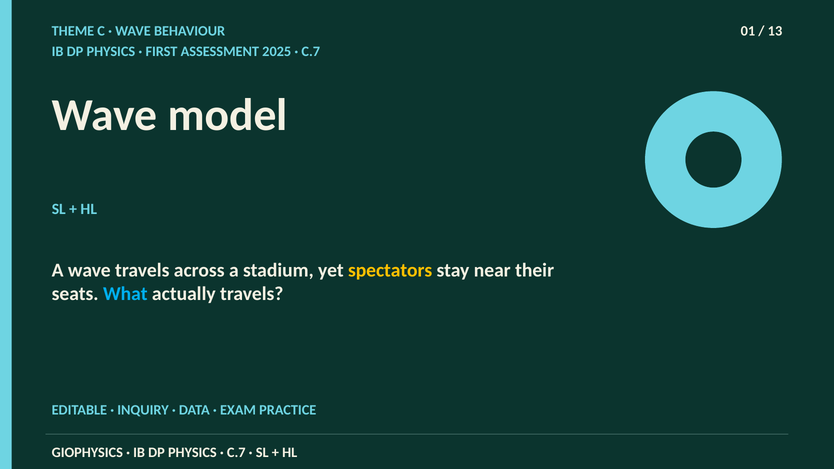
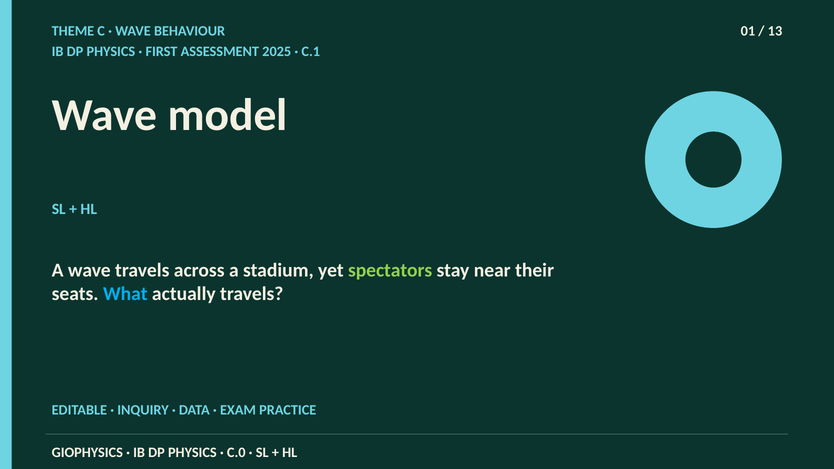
C.7 at (311, 52): C.7 -> C.1
spectators colour: yellow -> light green
C.7 at (236, 452): C.7 -> C.0
